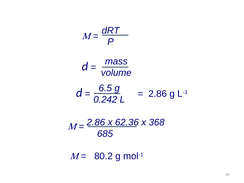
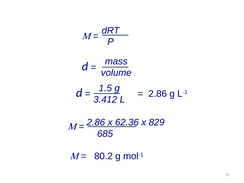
6.5: 6.5 -> 1.5
0.242: 0.242 -> 3.412
368: 368 -> 829
